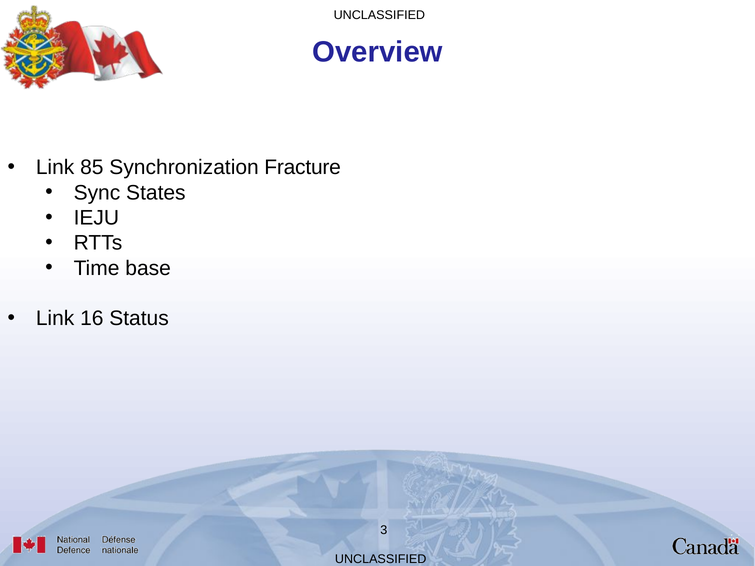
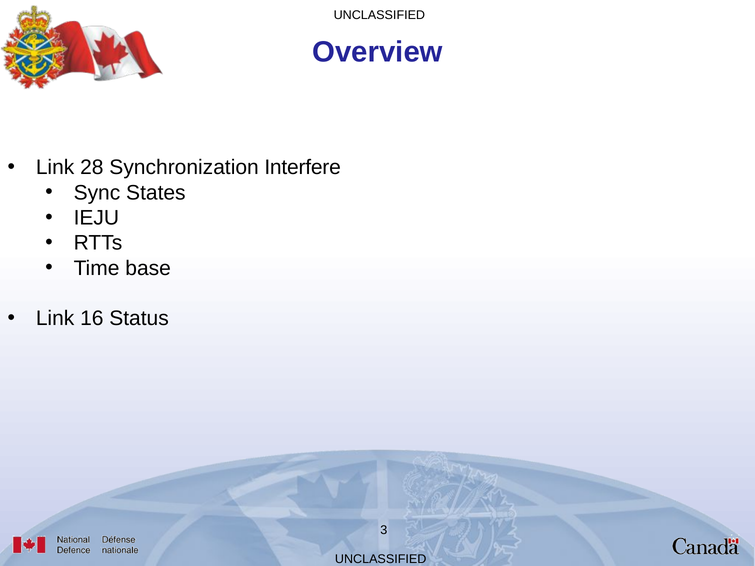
85: 85 -> 28
Fracture: Fracture -> Interfere
